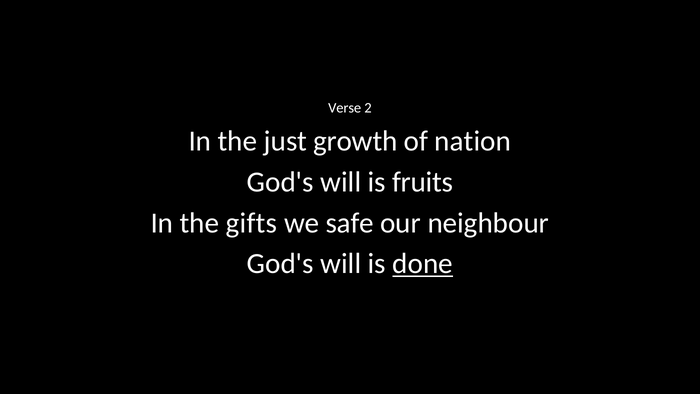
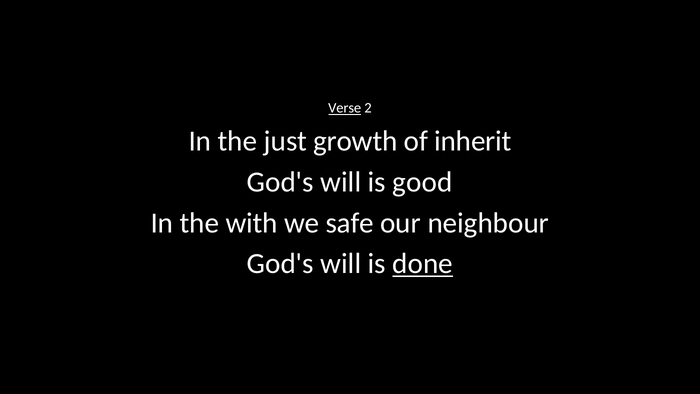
Verse underline: none -> present
nation: nation -> inherit
fruits: fruits -> good
gifts: gifts -> with
